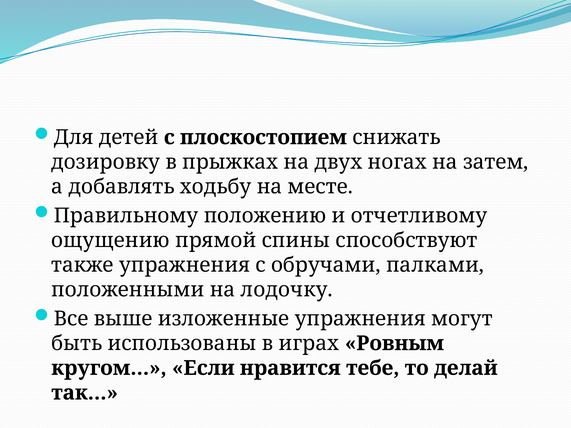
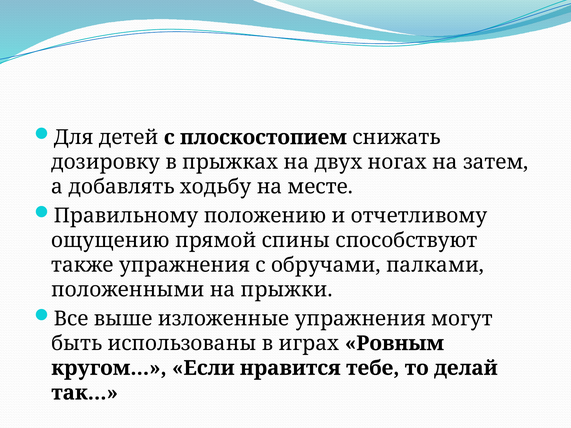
лодочку: лодочку -> прыжки
